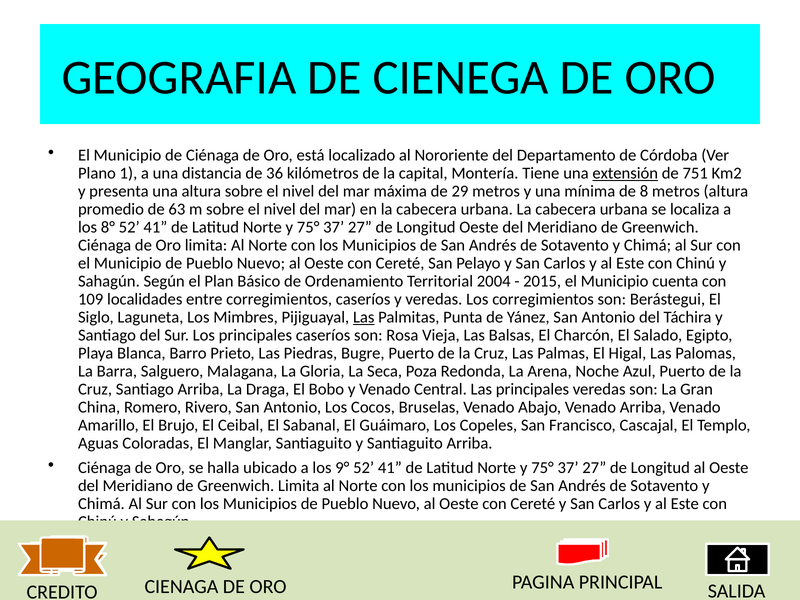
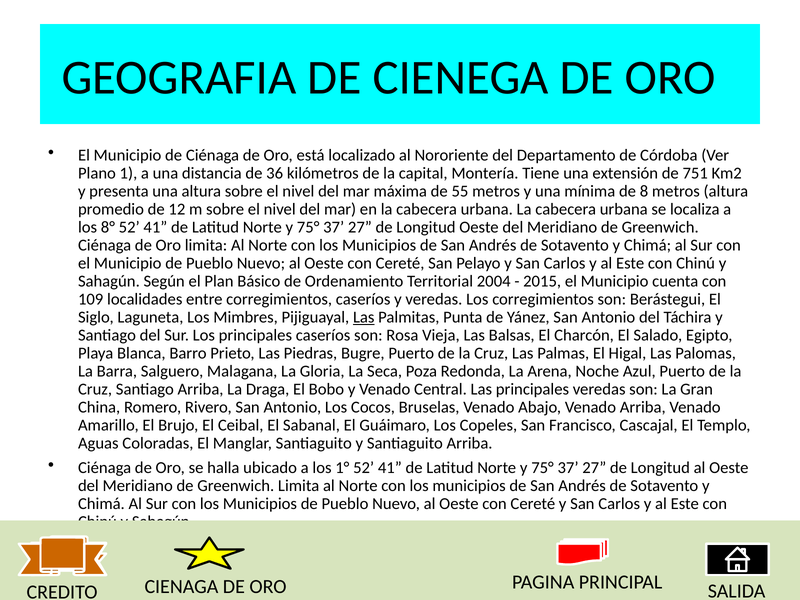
extensión underline: present -> none
29: 29 -> 55
63: 63 -> 12
9°: 9° -> 1°
